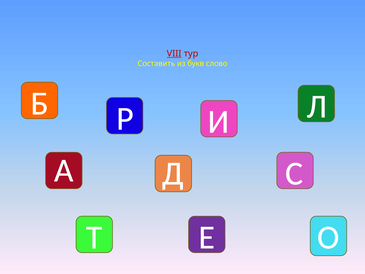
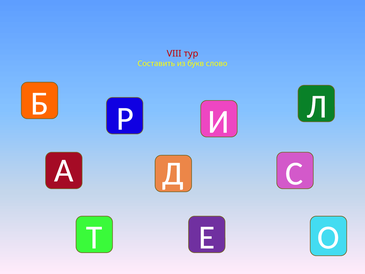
VIII underline: present -> none
